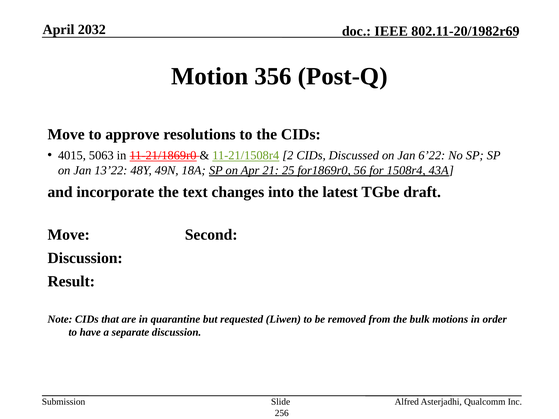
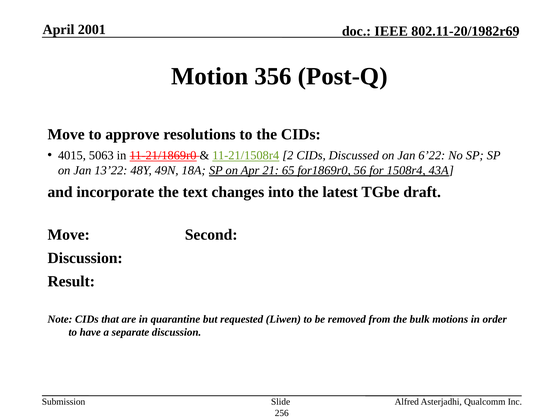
2032: 2032 -> 2001
25: 25 -> 65
